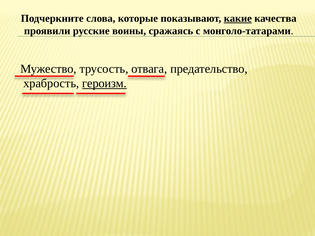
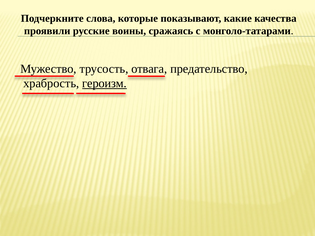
какие underline: present -> none
